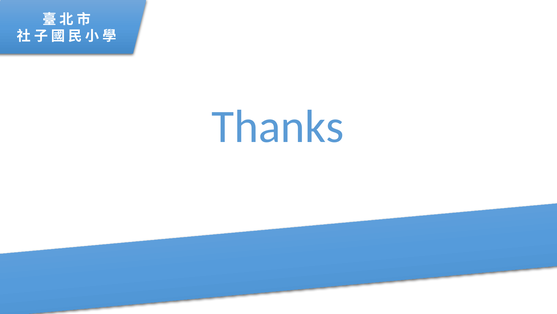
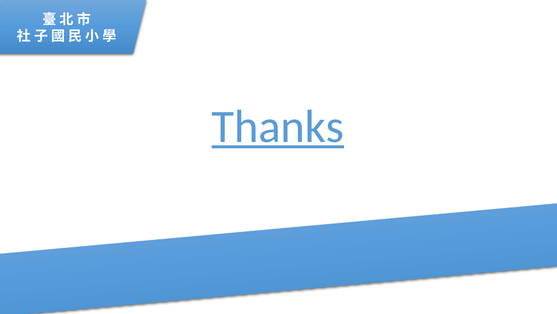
Thanks underline: none -> present
